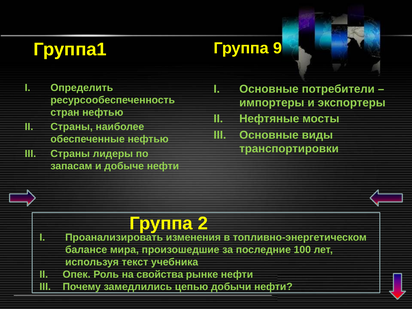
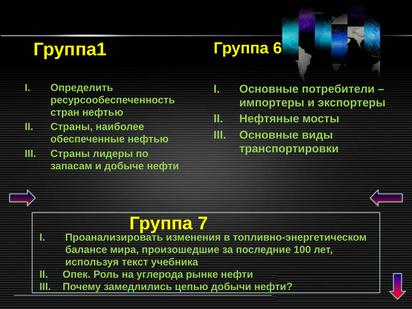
9: 9 -> 6
2: 2 -> 7
свойства: свойства -> углерода
